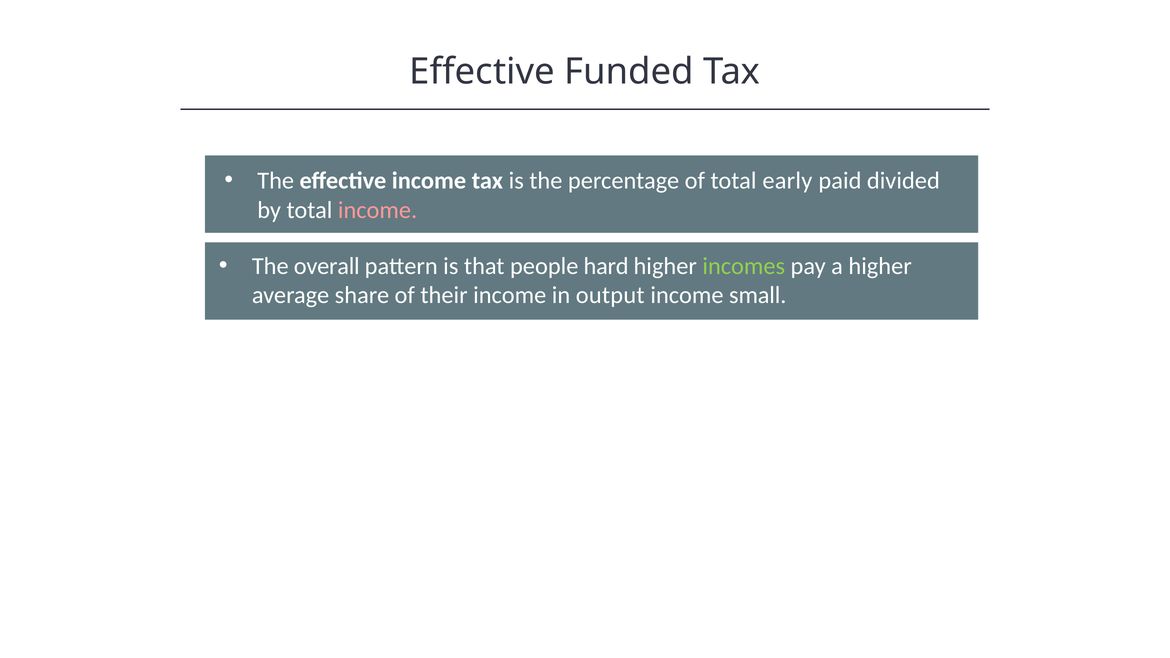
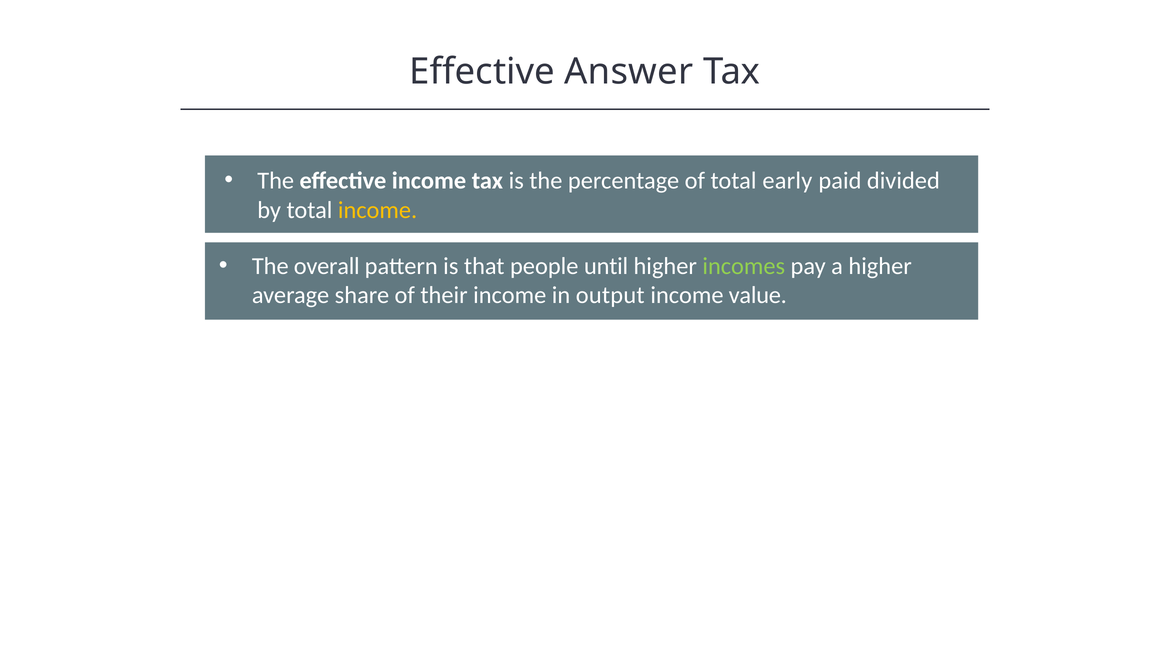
Funded: Funded -> Answer
income at (378, 210) colour: pink -> yellow
hard: hard -> until
small: small -> value
